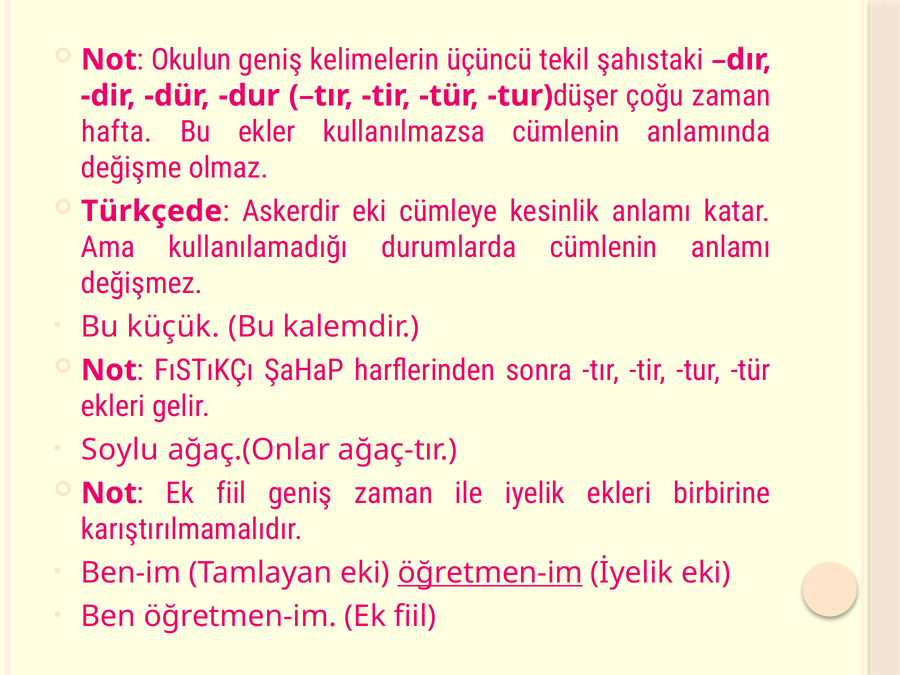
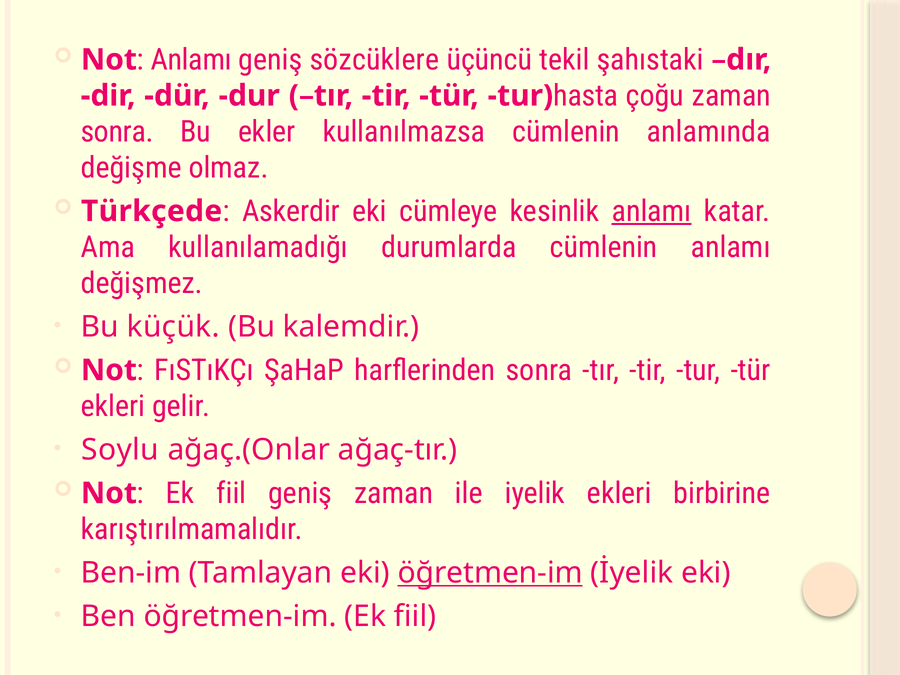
Okulun at (191, 60): Okulun -> Anlamı
kelimelerin: kelimelerin -> sözcüklere
düşer: düşer -> hasta
hafta at (117, 132): hafta -> sonra
anlamı at (652, 211) underline: none -> present
